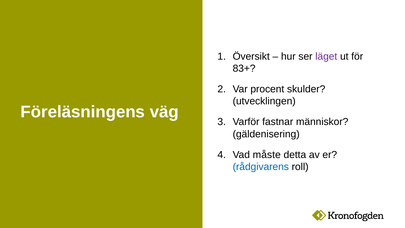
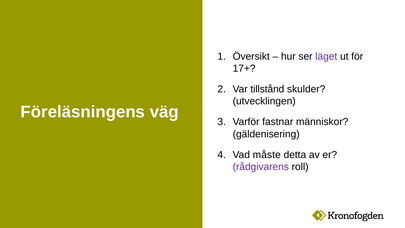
83+: 83+ -> 17+
procent: procent -> tillstånd
rådgivarens colour: blue -> purple
